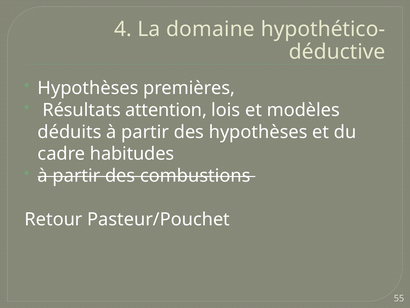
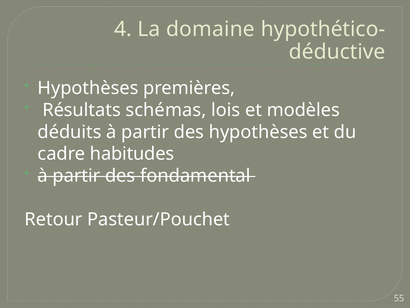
attention: attention -> schémas
combustions: combustions -> fondamental
